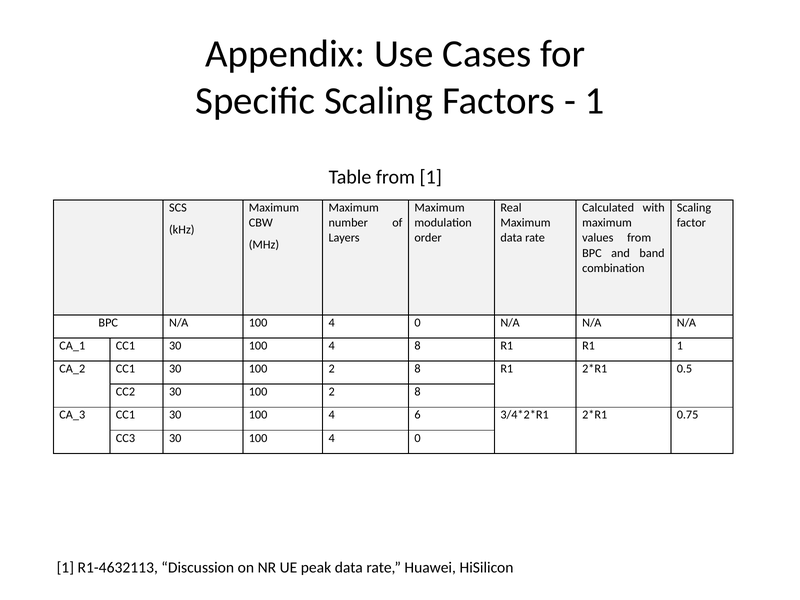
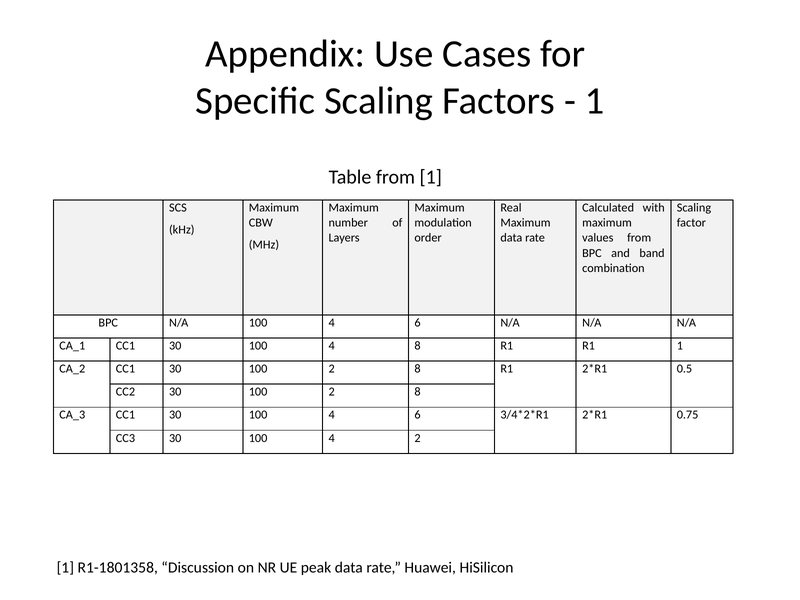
N/A 100 4 0: 0 -> 6
30 100 4 0: 0 -> 2
R1-4632113: R1-4632113 -> R1-1801358
